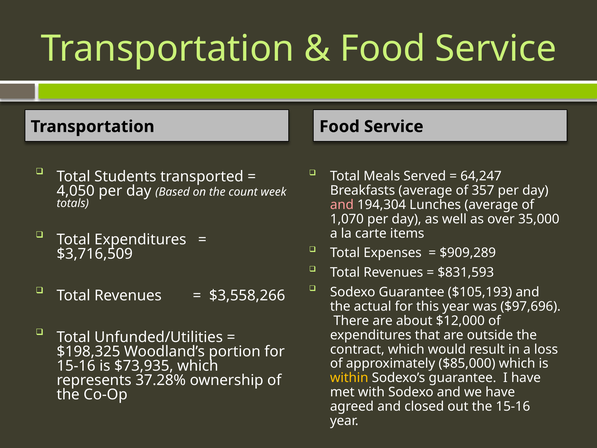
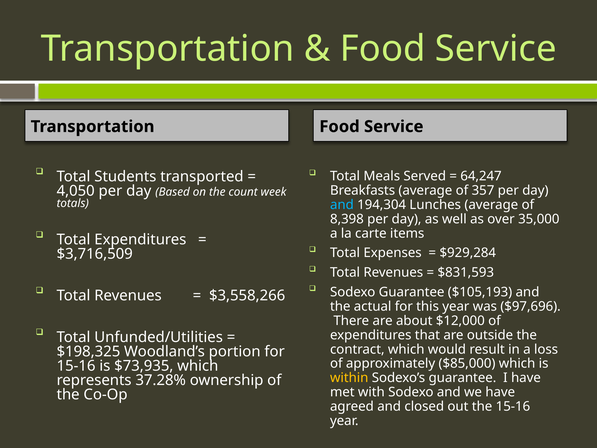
and at (342, 205) colour: pink -> light blue
1,070: 1,070 -> 8,398
$909,289: $909,289 -> $929,284
